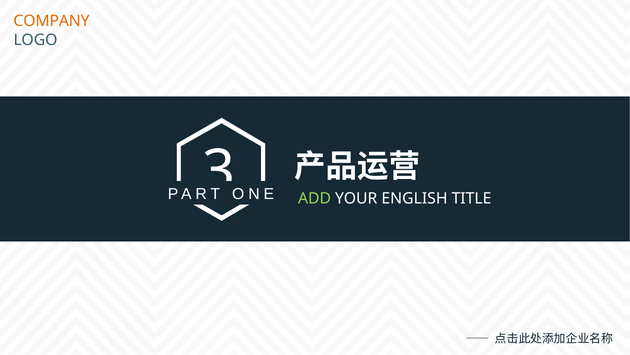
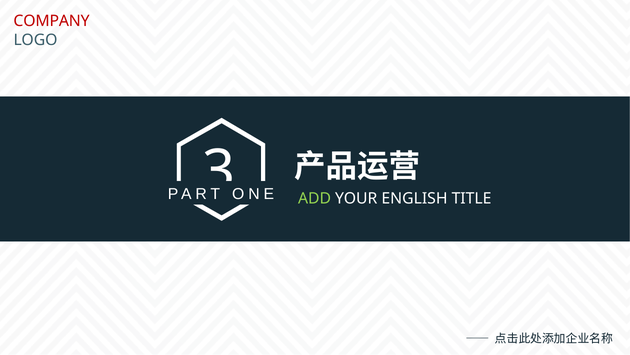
COMPANY colour: orange -> red
